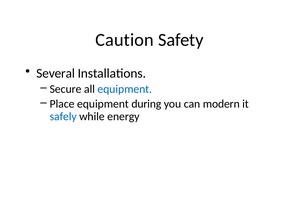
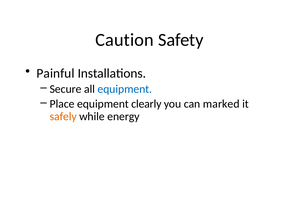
Several: Several -> Painful
during: during -> clearly
modern: modern -> marked
safely colour: blue -> orange
